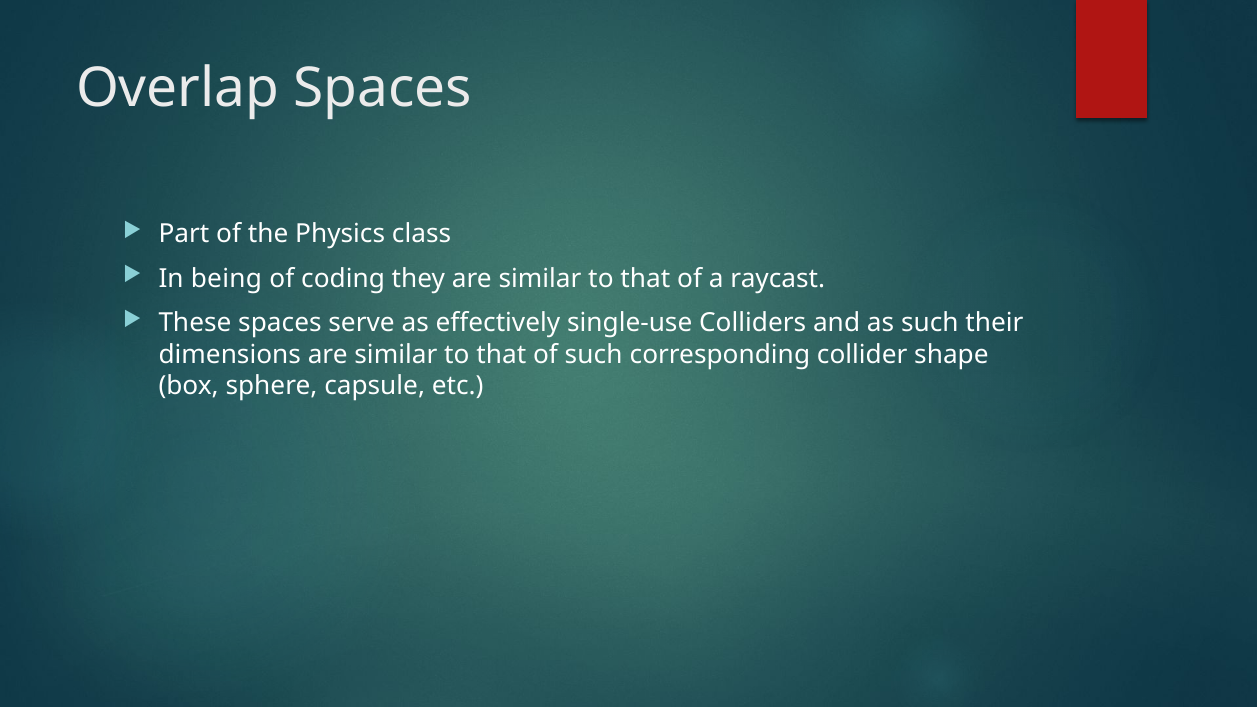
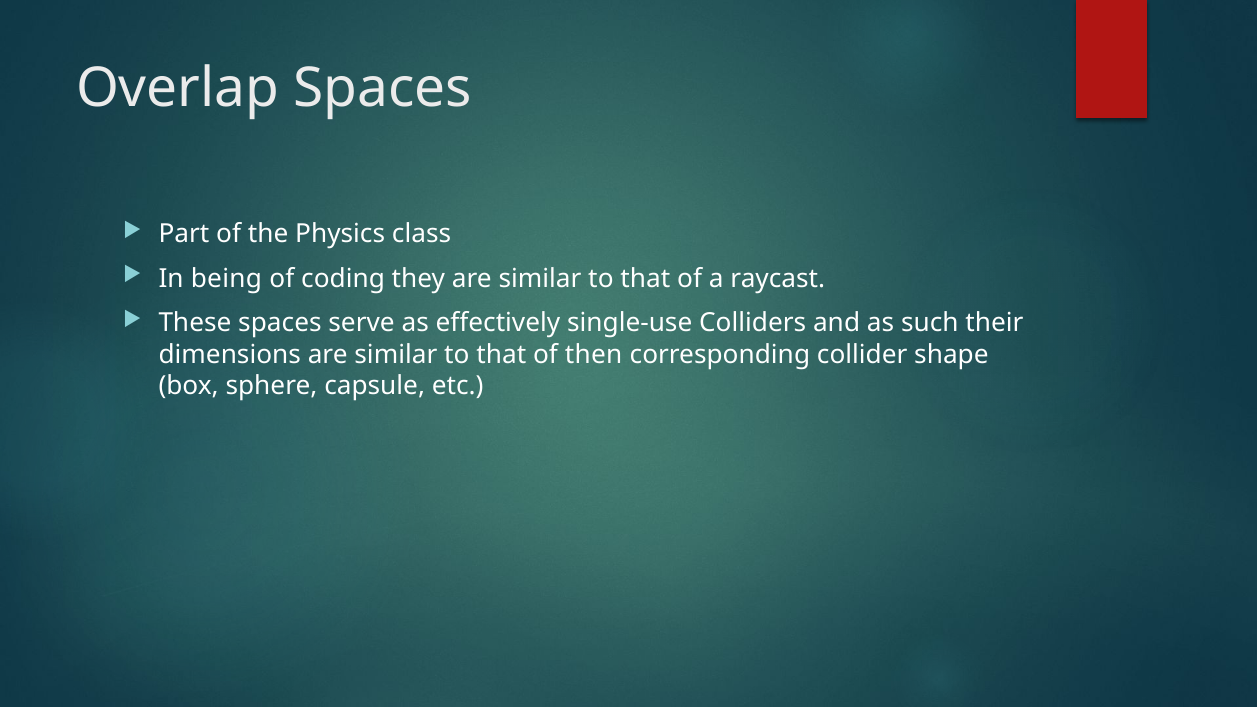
of such: such -> then
